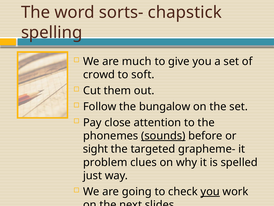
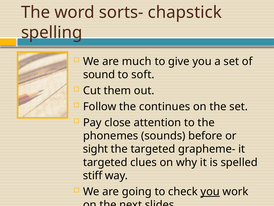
crowd: crowd -> sound
bungalow: bungalow -> continues
sounds underline: present -> none
problem at (105, 162): problem -> targeted
just: just -> stiff
